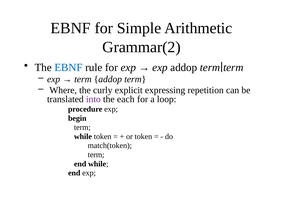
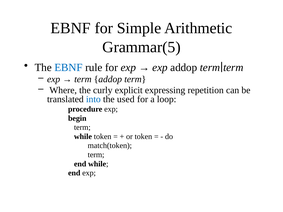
Grammar(2: Grammar(2 -> Grammar(5
into colour: purple -> blue
each: each -> used
